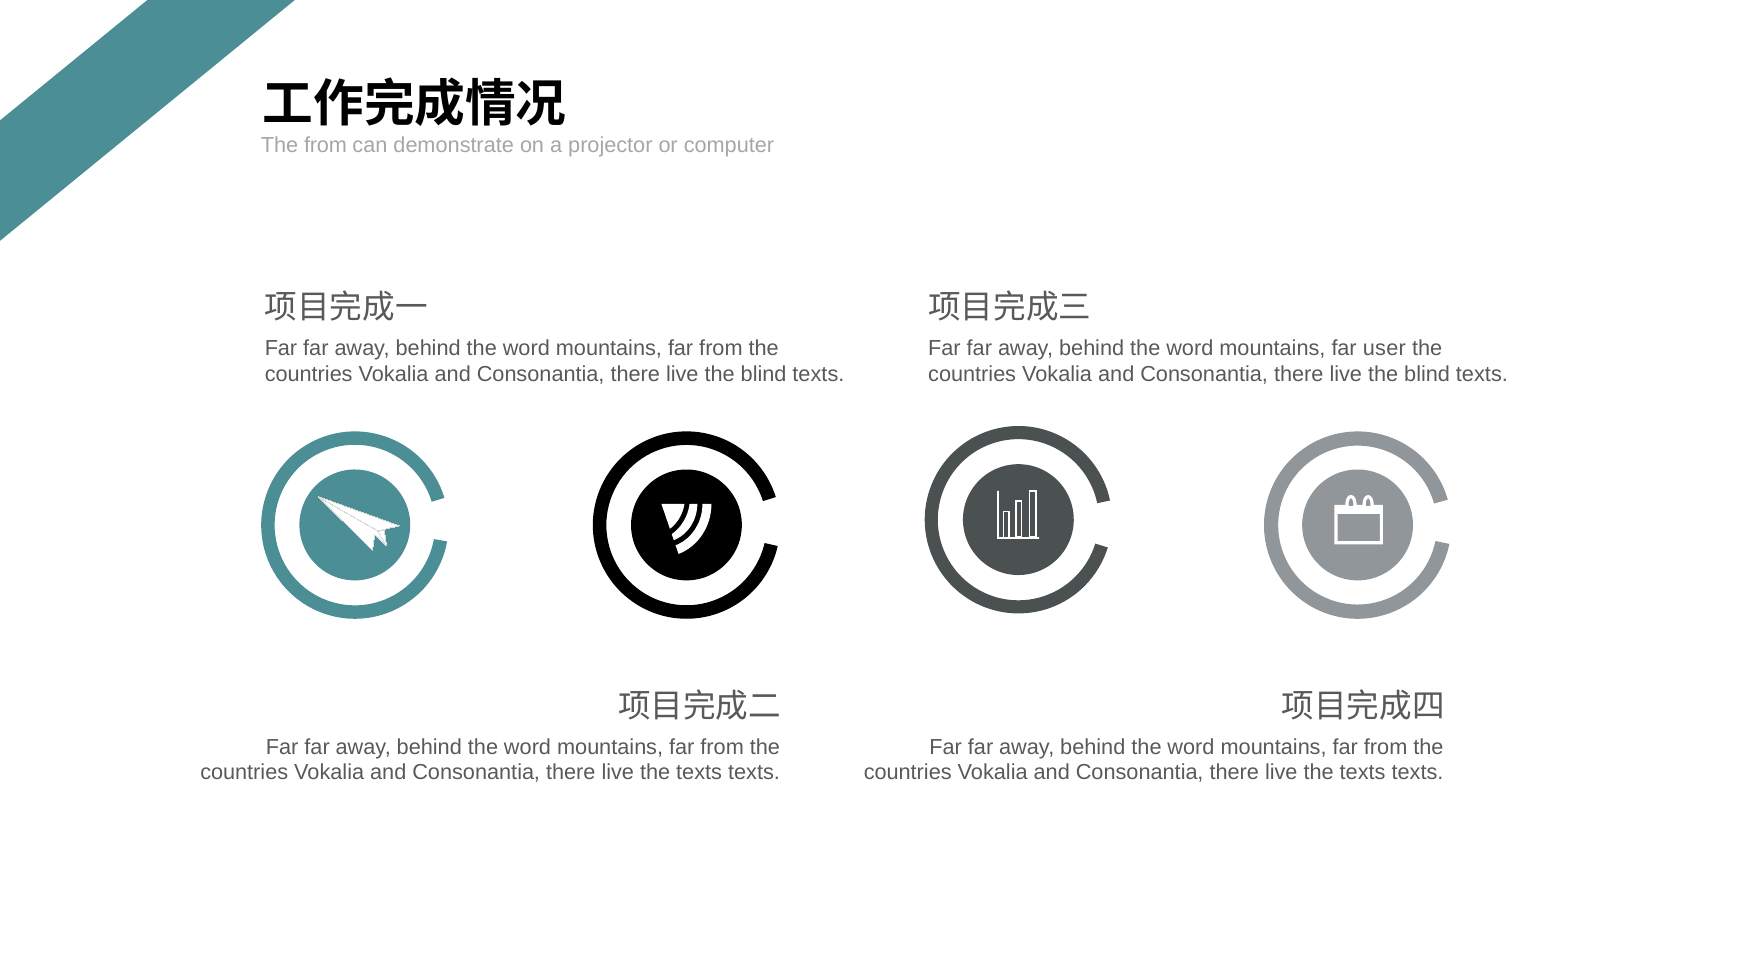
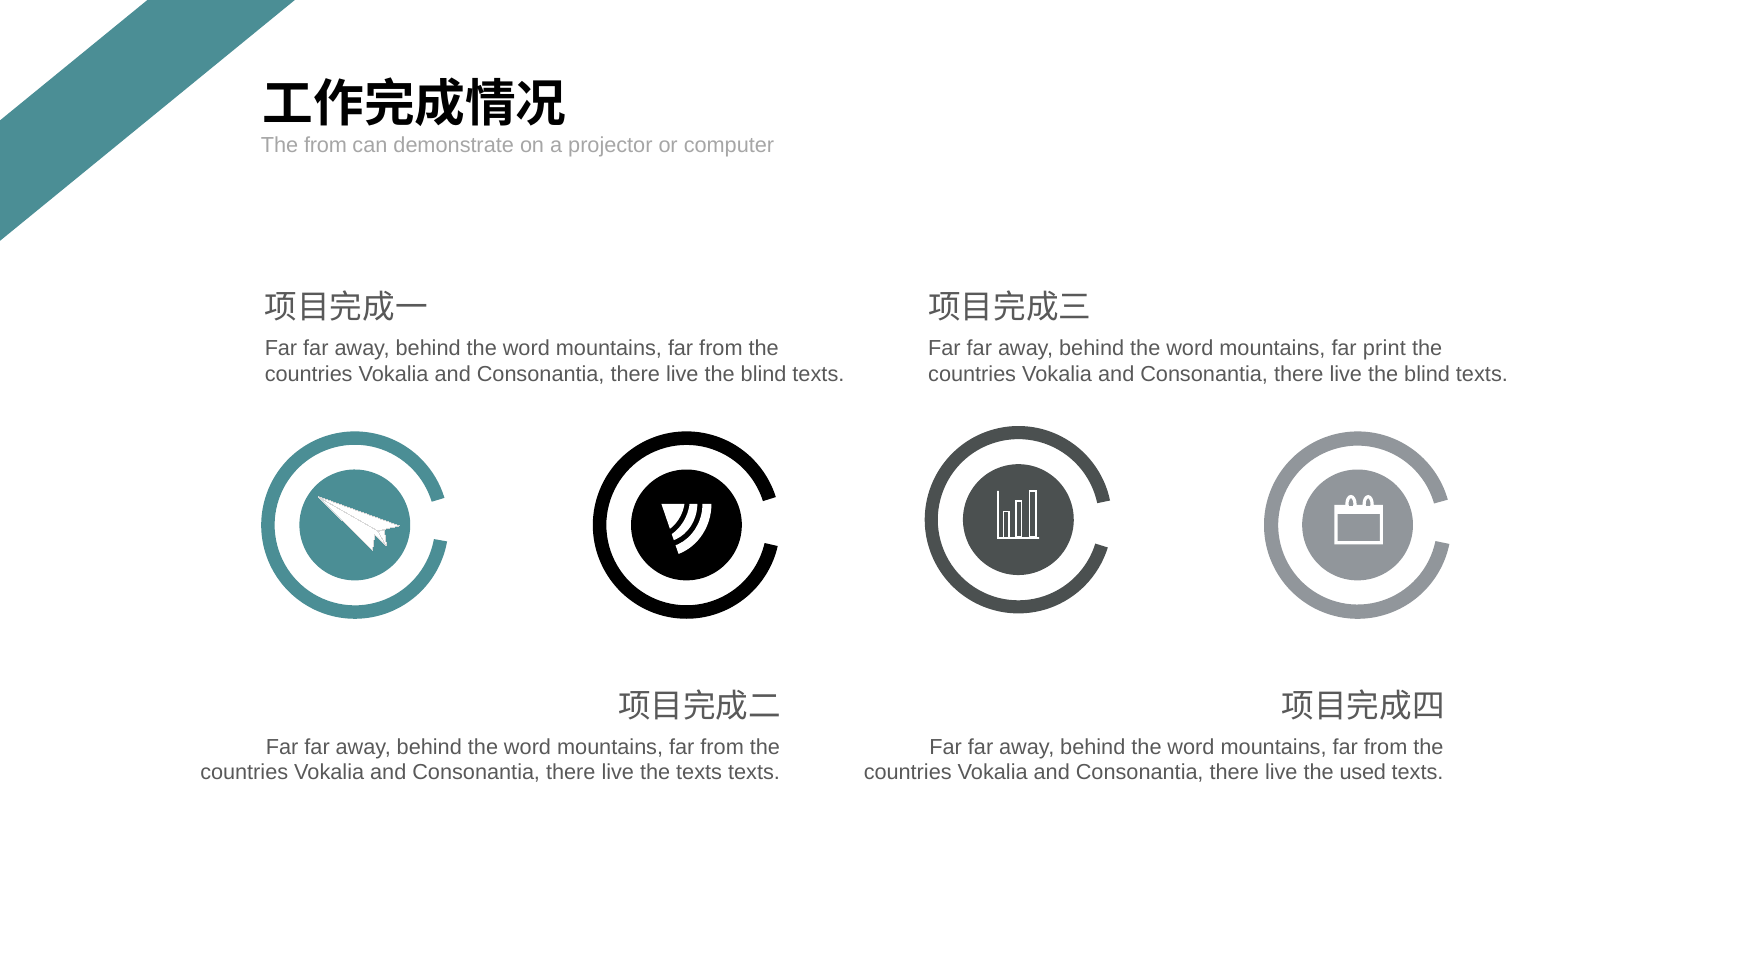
user: user -> print
texts at (1363, 772): texts -> used
